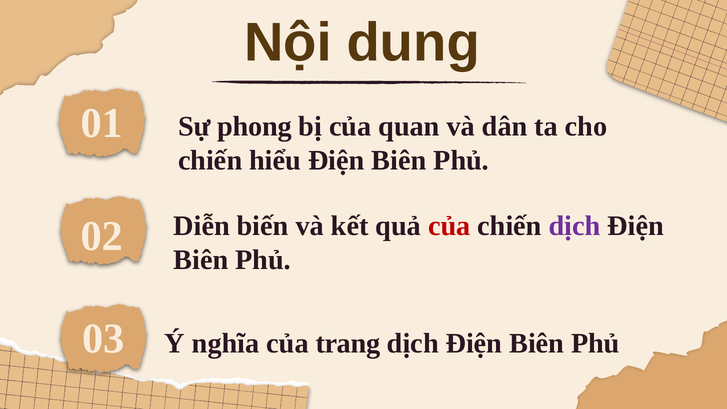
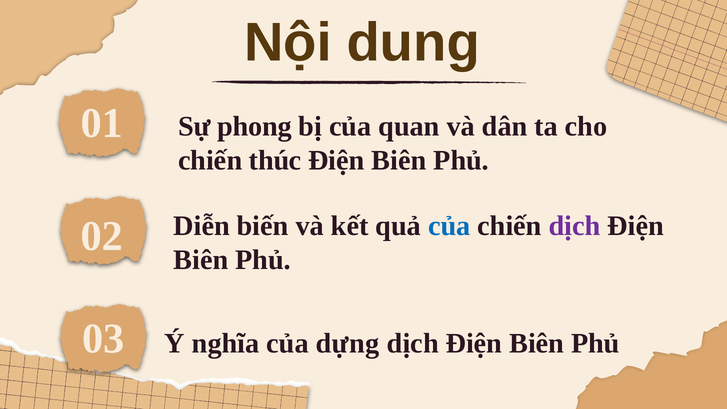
hiểu: hiểu -> thúc
của at (449, 226) colour: red -> blue
trang: trang -> dựng
